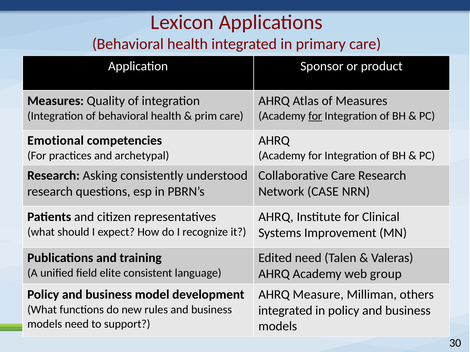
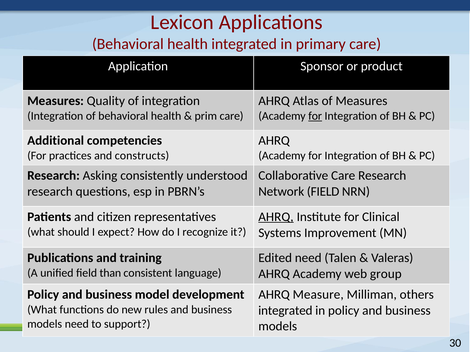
Emotional: Emotional -> Additional
archetypal: archetypal -> constructs
Network CASE: CASE -> FIELD
AHRQ at (276, 217) underline: none -> present
elite: elite -> than
